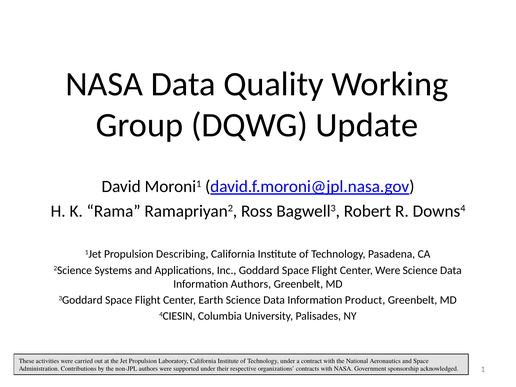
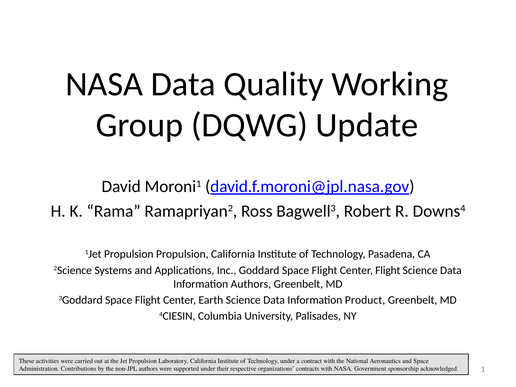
Propulsion Describing: Describing -> Propulsion
Center Were: Were -> Flight
